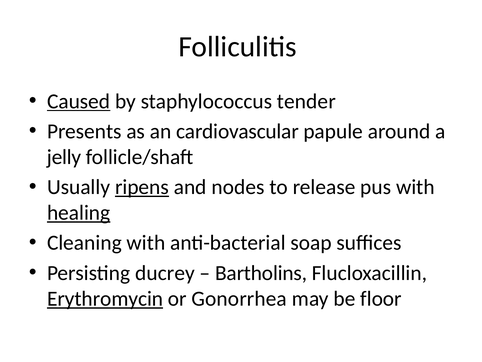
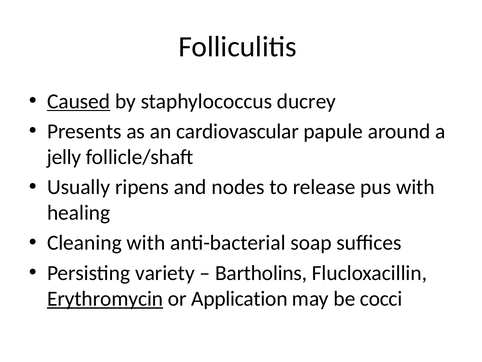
tender: tender -> ducrey
ripens underline: present -> none
healing underline: present -> none
ducrey: ducrey -> variety
Gonorrhea: Gonorrhea -> Application
floor: floor -> cocci
